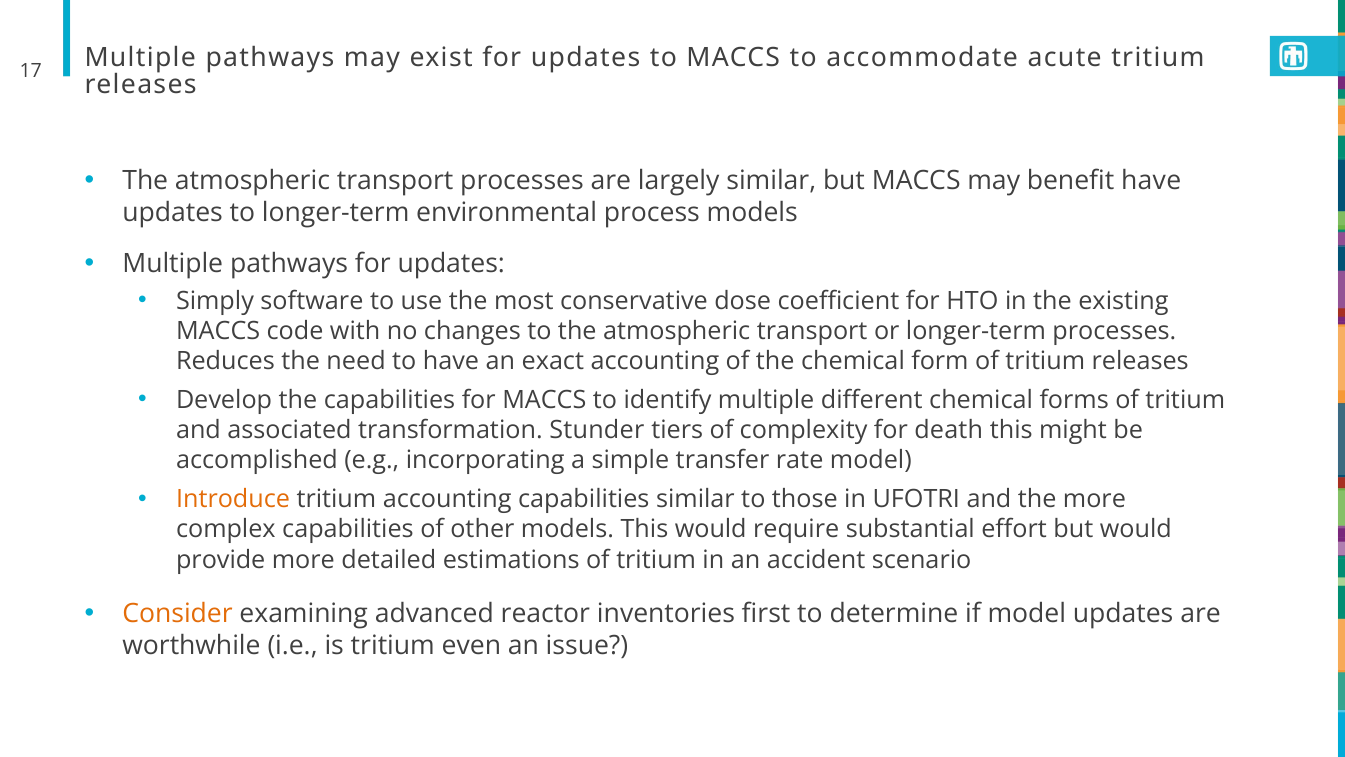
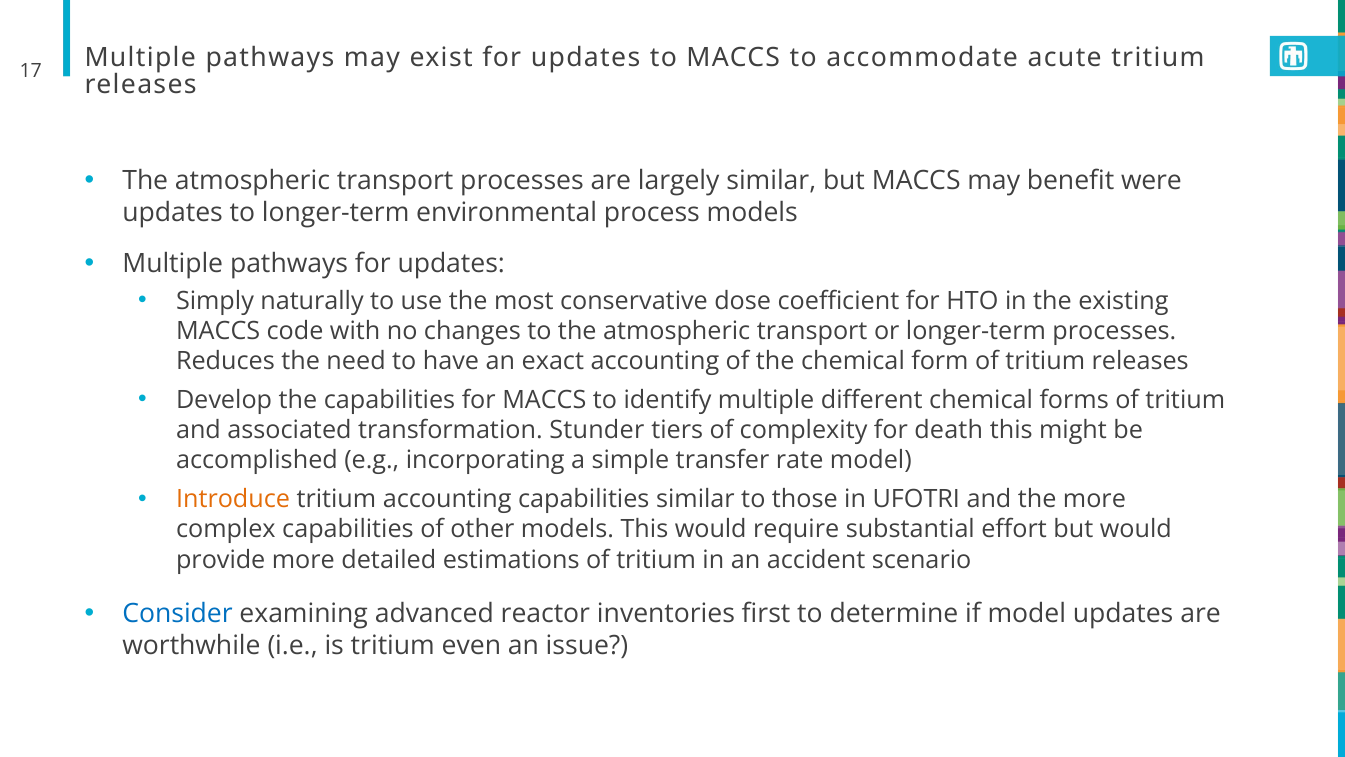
benefit have: have -> were
software: software -> naturally
Consider colour: orange -> blue
